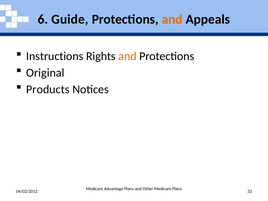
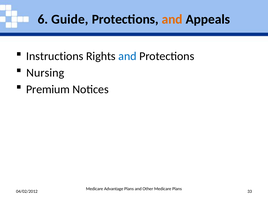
and at (127, 56) colour: orange -> blue
Original: Original -> Nursing
Products: Products -> Premium
